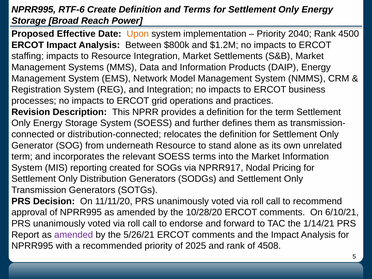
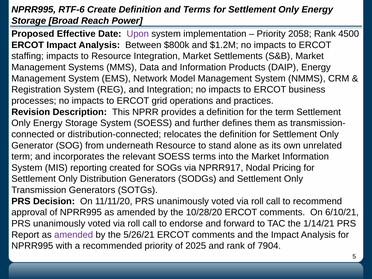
Upon colour: orange -> purple
2040: 2040 -> 2058
4508: 4508 -> 7904
